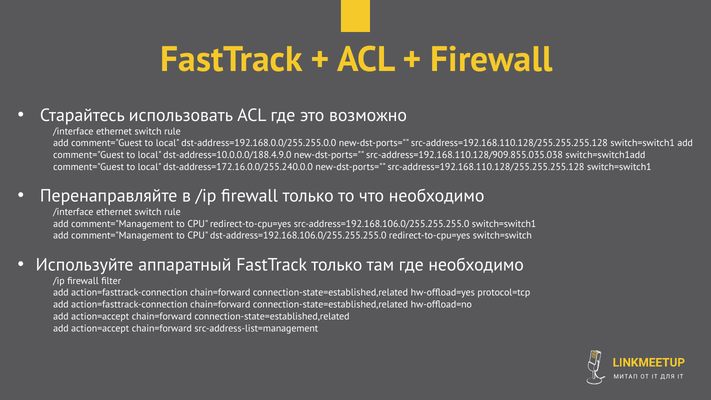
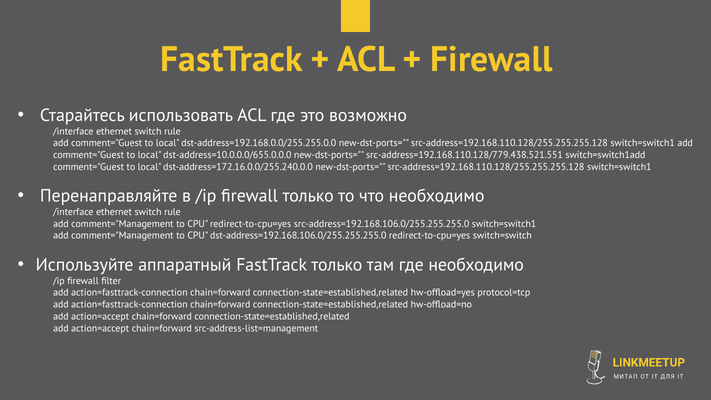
dst-address=10.0.0.0/188.4.9.0: dst-address=10.0.0.0/188.4.9.0 -> dst-address=10.0.0.0/655.0.0.0
src-address=192.168.110.128/909.855.035.038: src-address=192.168.110.128/909.855.035.038 -> src-address=192.168.110.128/779.438.521.551
